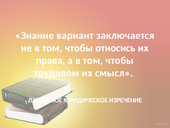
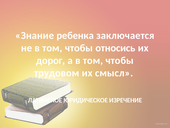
вариант: вариант -> ребенка
права: права -> дорог
